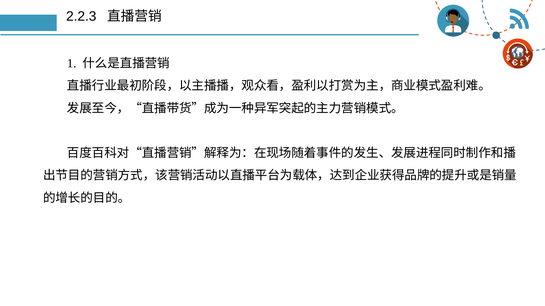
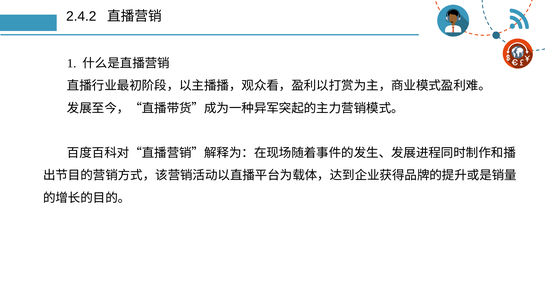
2.2.3: 2.2.3 -> 2.4.2
